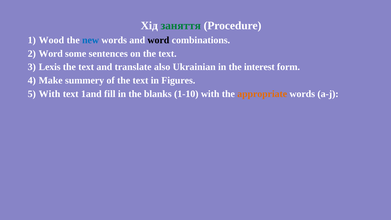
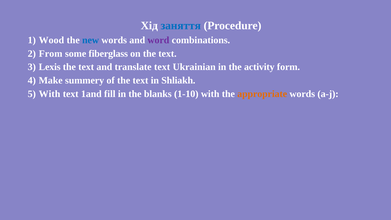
заняття colour: green -> blue
word at (158, 40) colour: black -> purple
Word at (51, 54): Word -> From
sentences: sentences -> fiberglass
translate also: also -> text
interest: interest -> activity
Figures: Figures -> Shliakh
